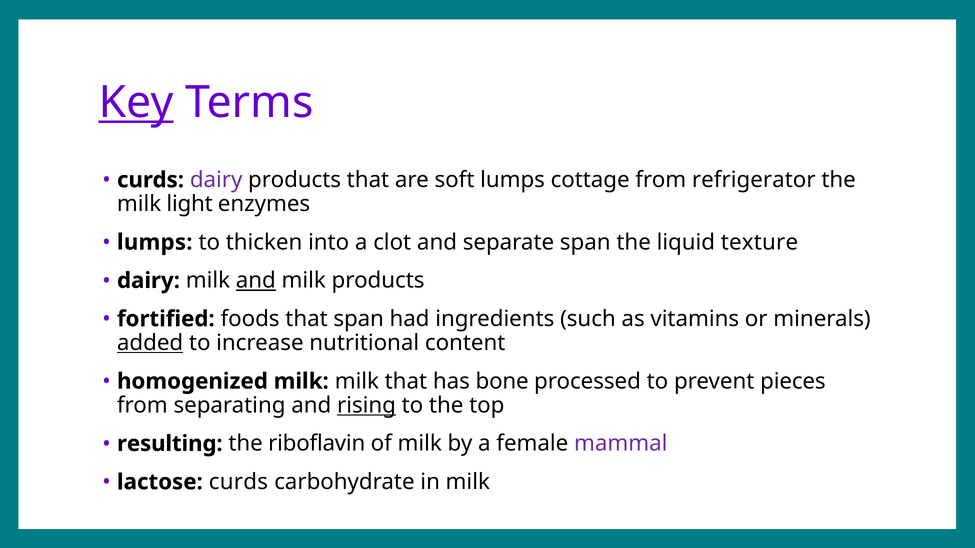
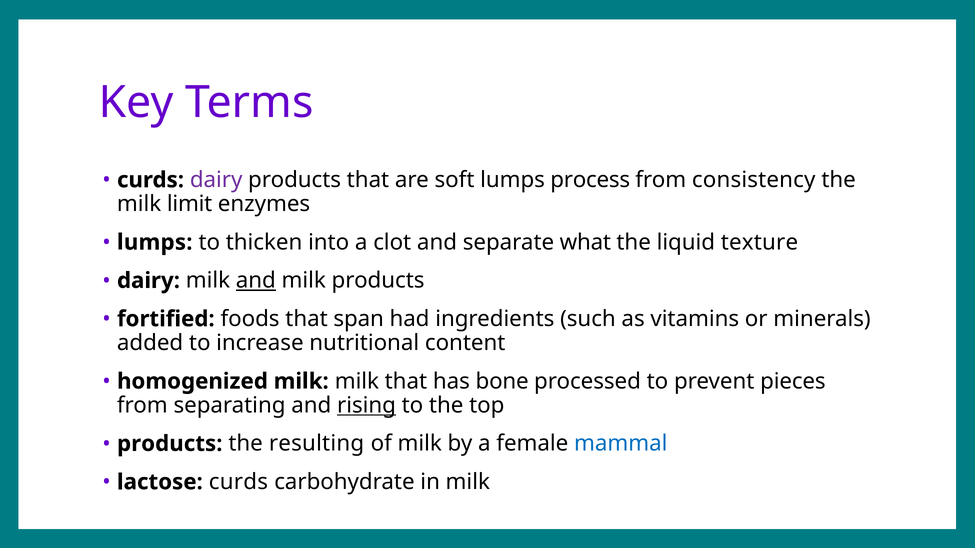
Key underline: present -> none
cottage: cottage -> process
refrigerator: refrigerator -> consistency
light: light -> limit
separate span: span -> what
added underline: present -> none
resulting at (170, 444): resulting -> products
riboflavin: riboflavin -> resulting
mammal colour: purple -> blue
